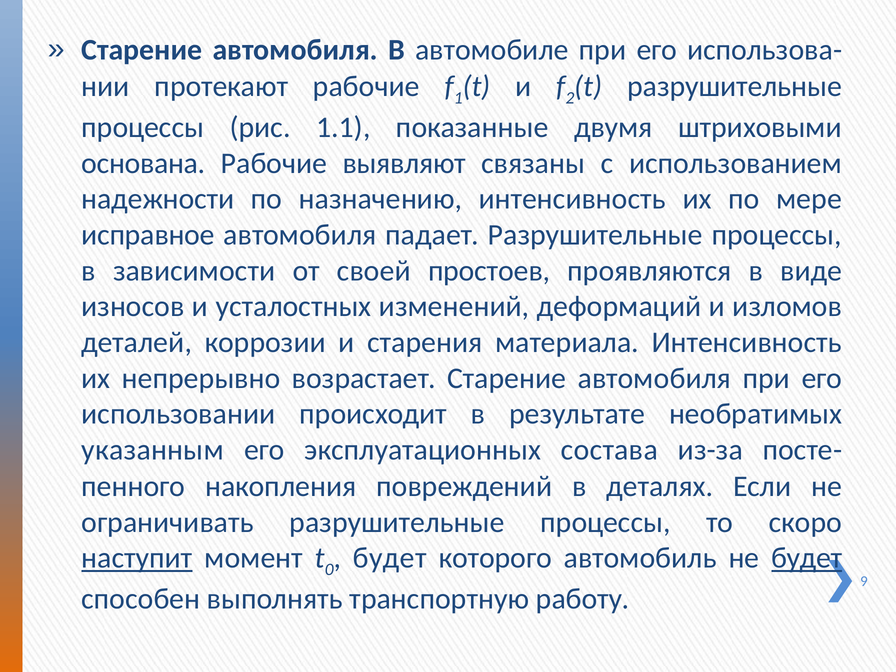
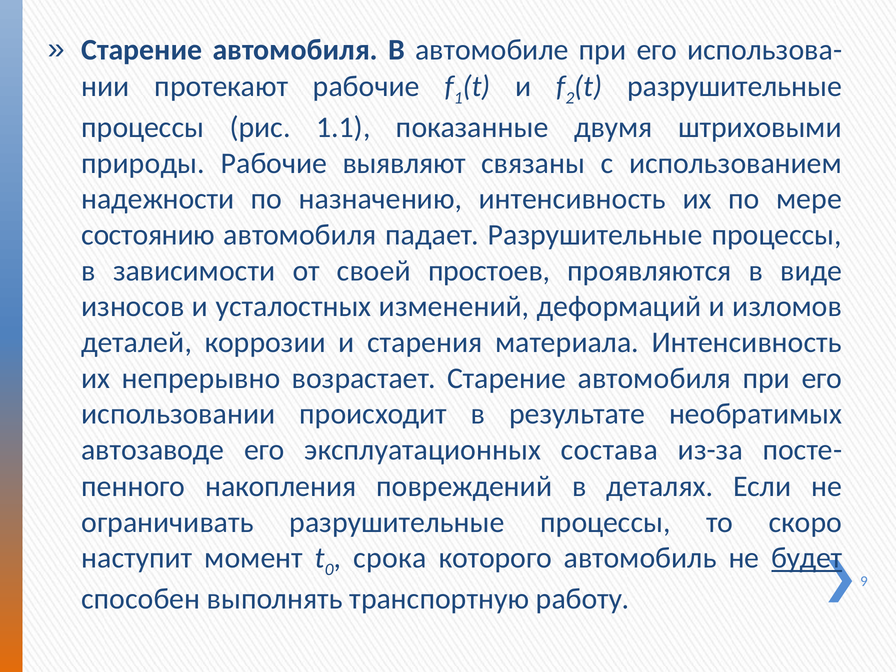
основана: основана -> природы
исправное: исправное -> состоянию
указанным: указанным -> автозаводе
наступит underline: present -> none
будет at (390, 558): будет -> срока
